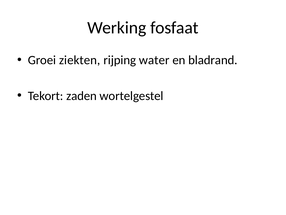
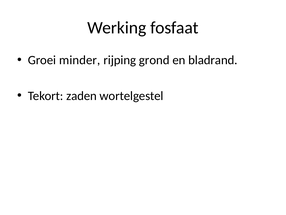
ziekten: ziekten -> minder
water: water -> grond
